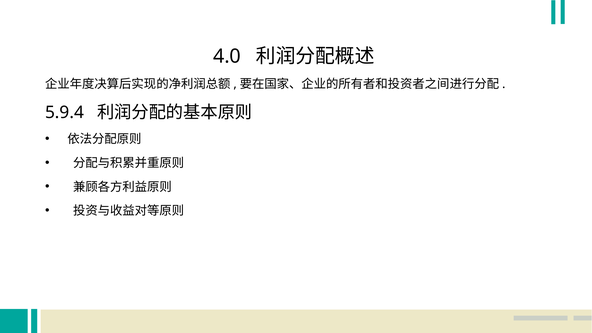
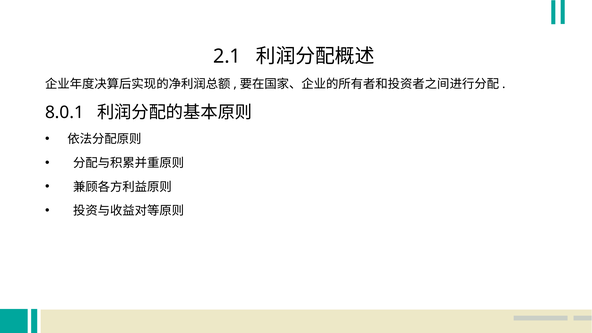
4.0: 4.0 -> 2.1
5.9.4: 5.9.4 -> 8.0.1
